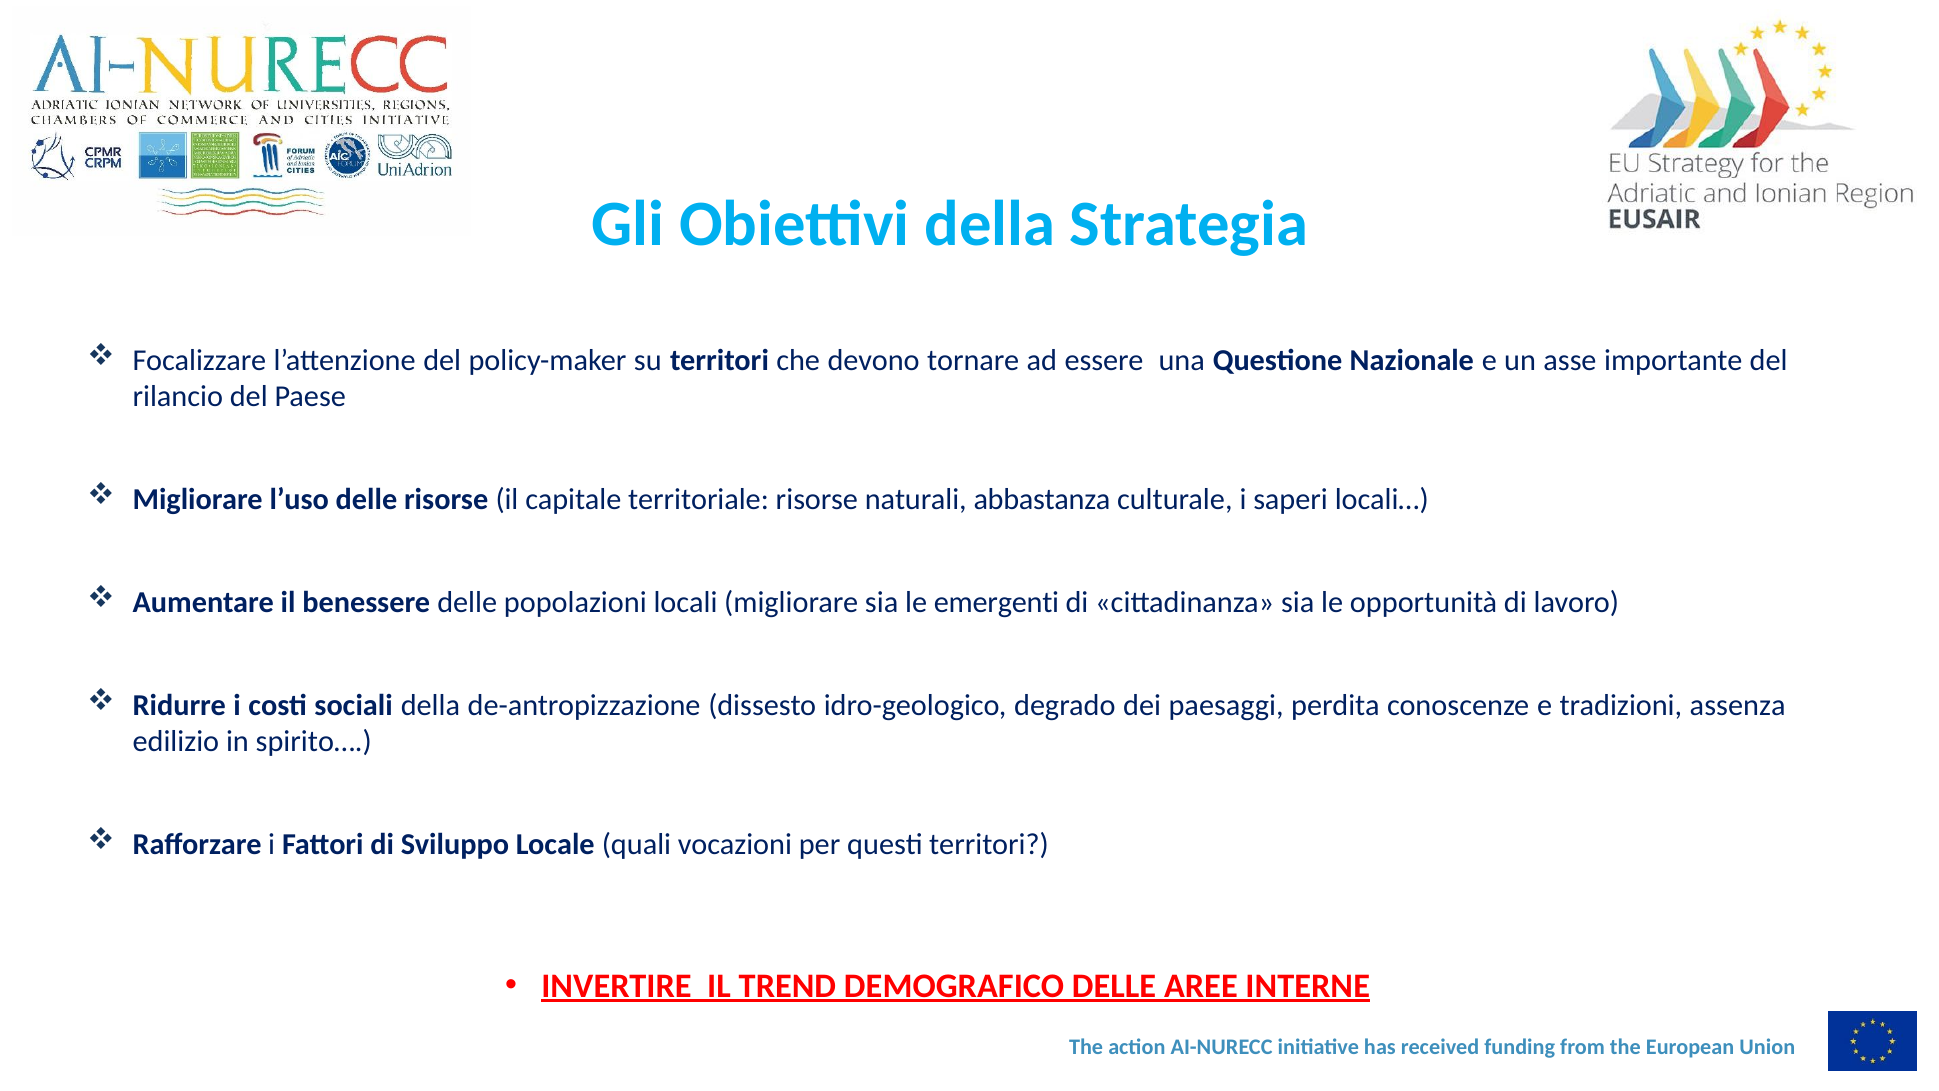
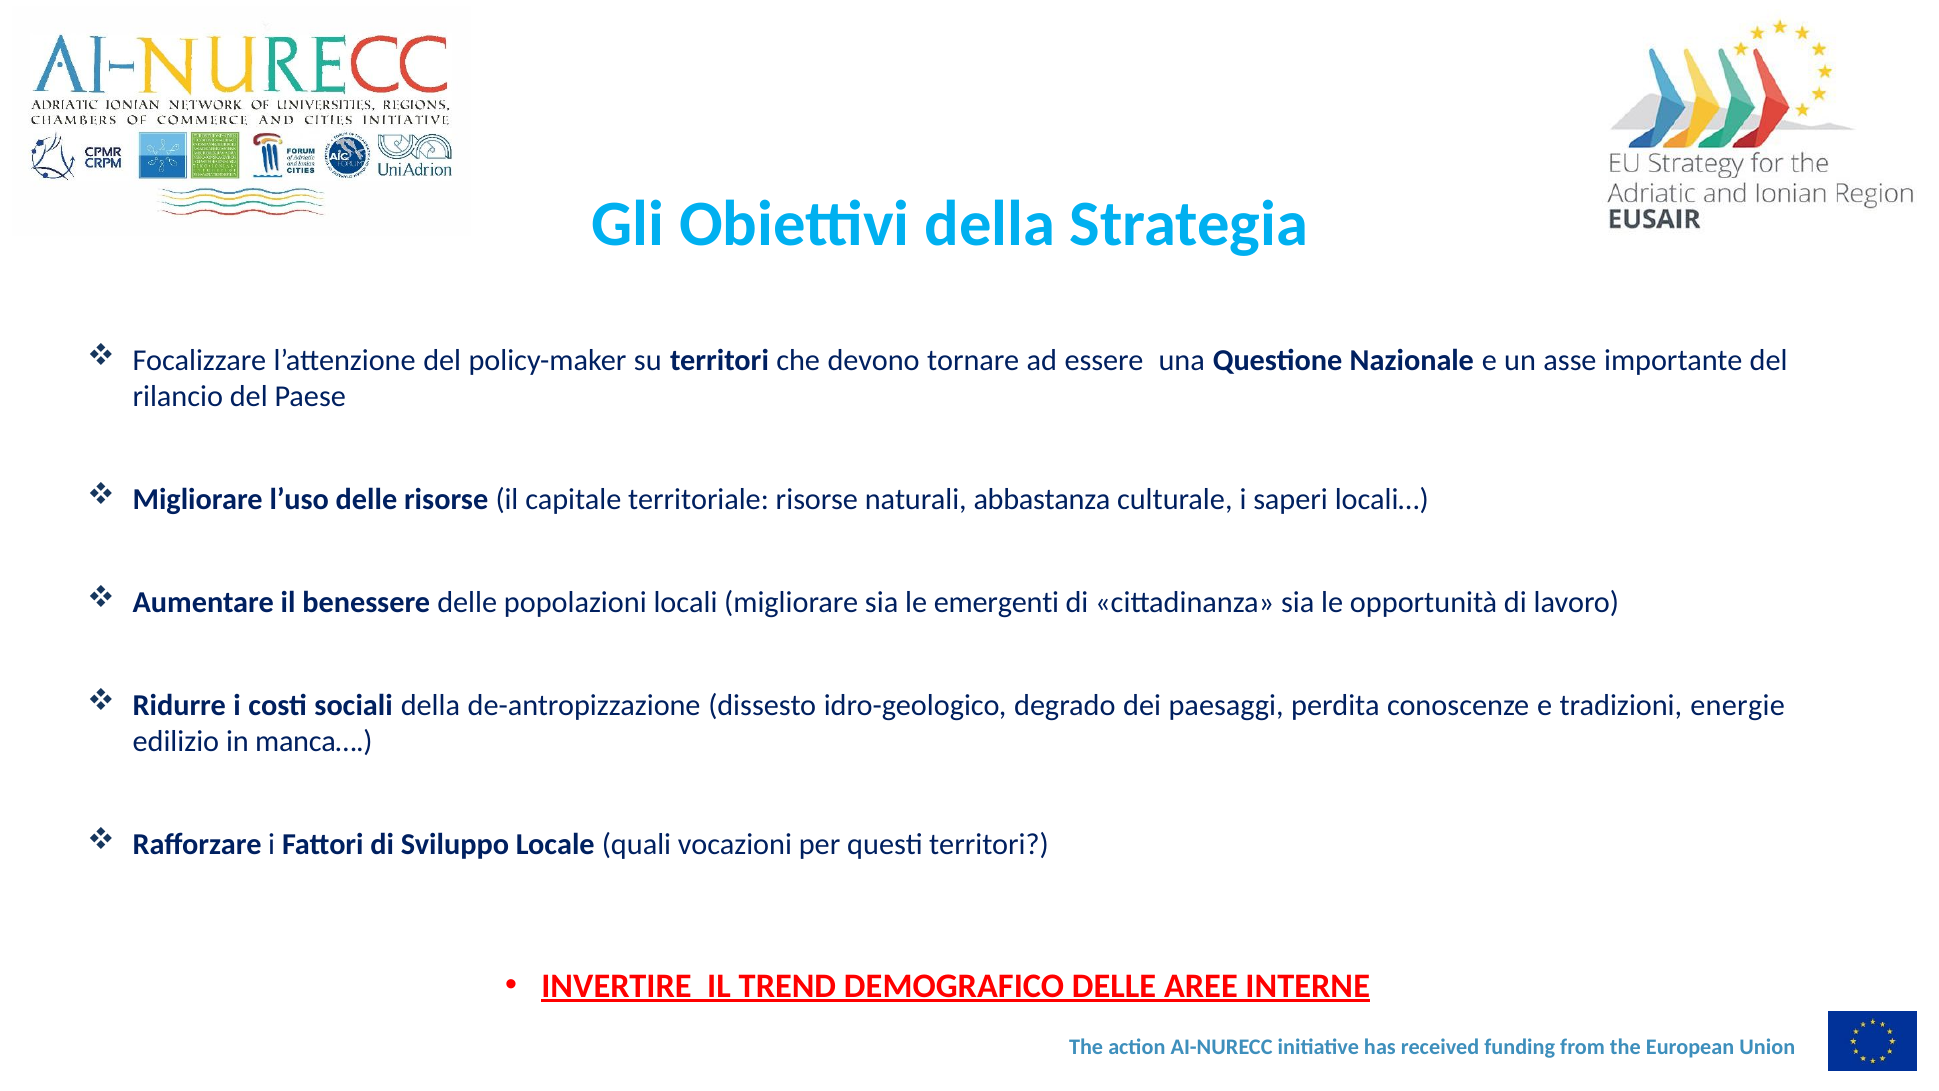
assenza: assenza -> energie
spirito…: spirito… -> manca…
